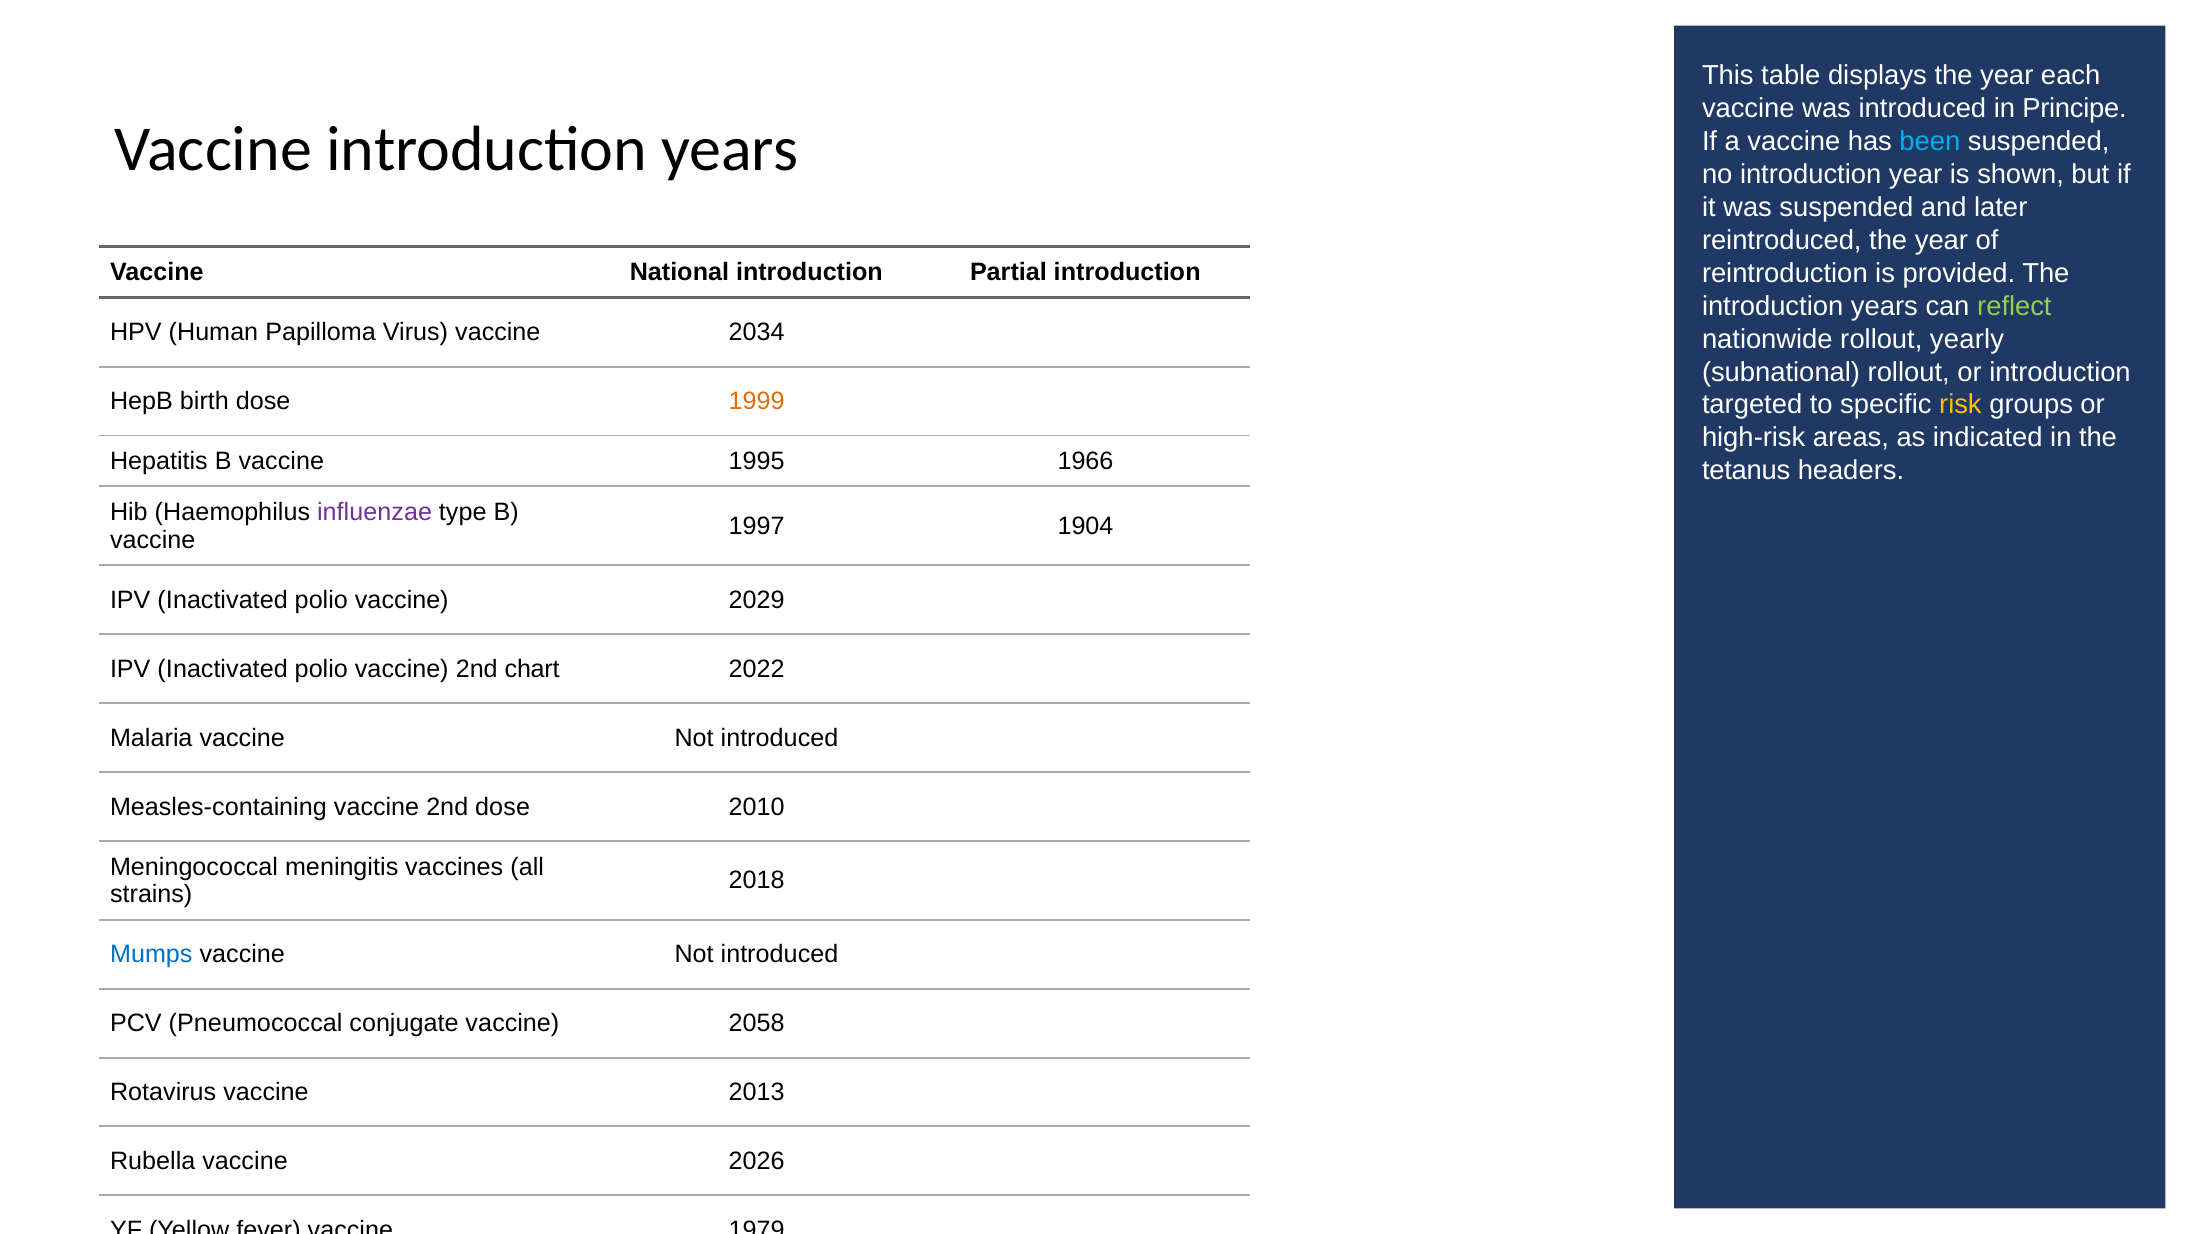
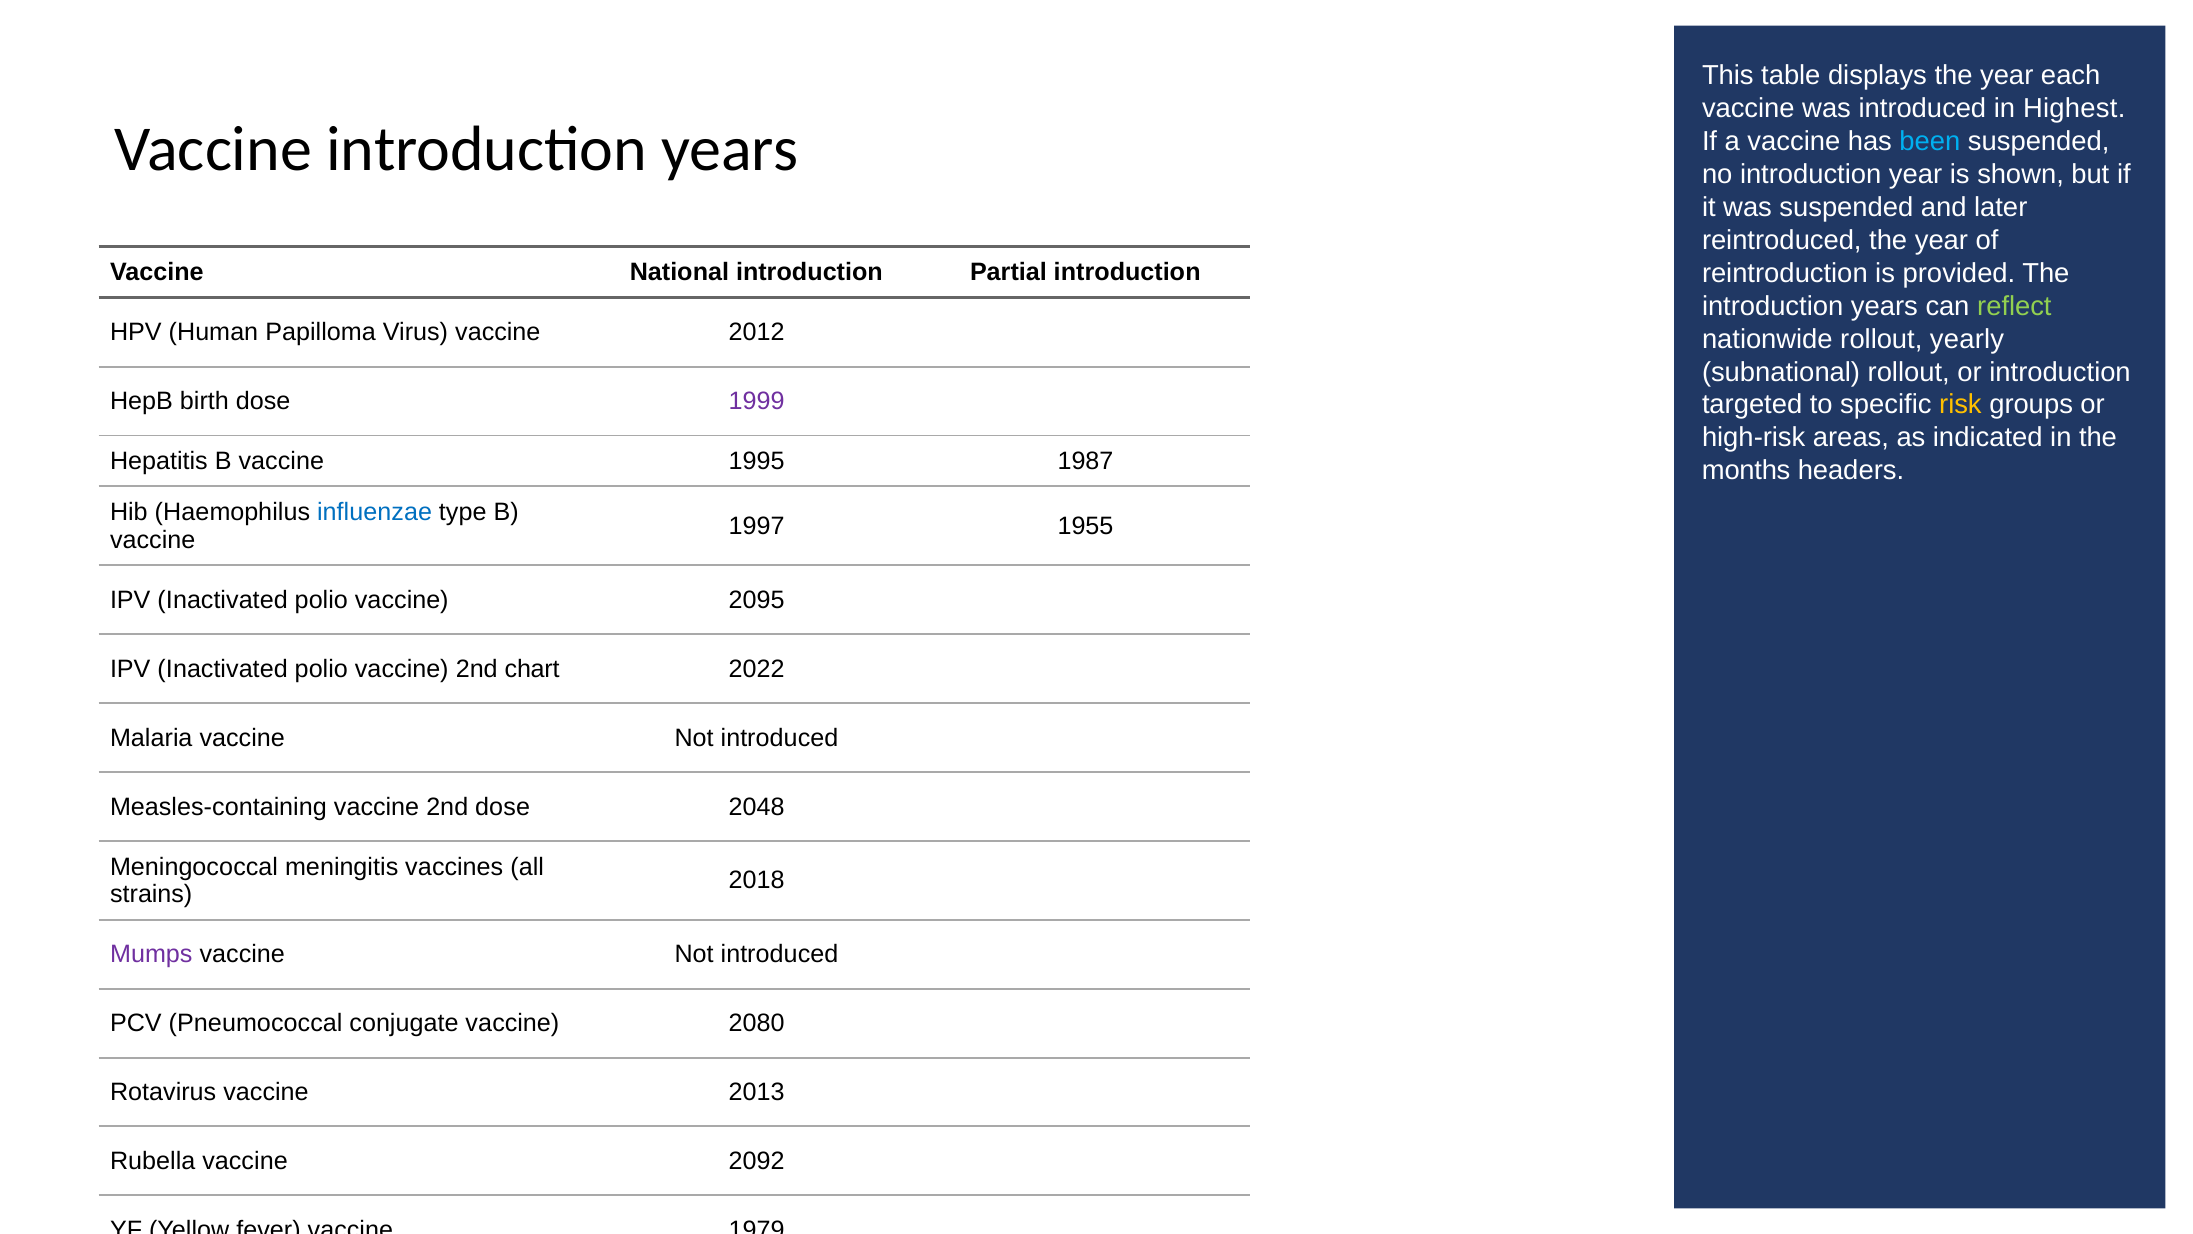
Principe: Principe -> Highest
2034: 2034 -> 2012
1999 colour: orange -> purple
1966: 1966 -> 1987
tetanus: tetanus -> months
influenzae colour: purple -> blue
1904: 1904 -> 1955
2029: 2029 -> 2095
2010: 2010 -> 2048
Mumps colour: blue -> purple
2058: 2058 -> 2080
2026: 2026 -> 2092
